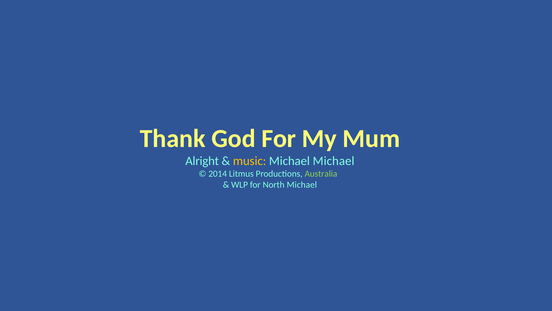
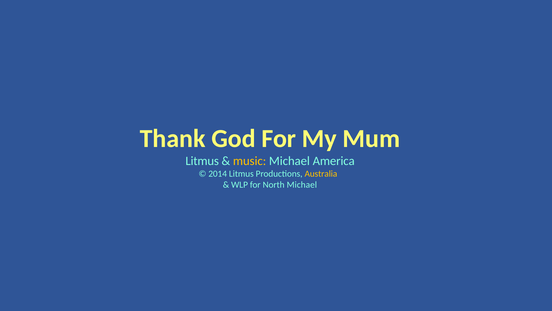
Alright at (202, 161): Alright -> Litmus
Michael Michael: Michael -> America
Australia colour: light green -> yellow
